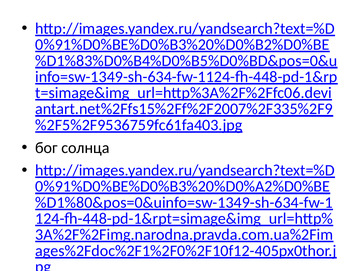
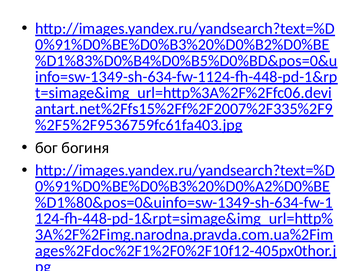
бог солнца: солнца -> богиня
